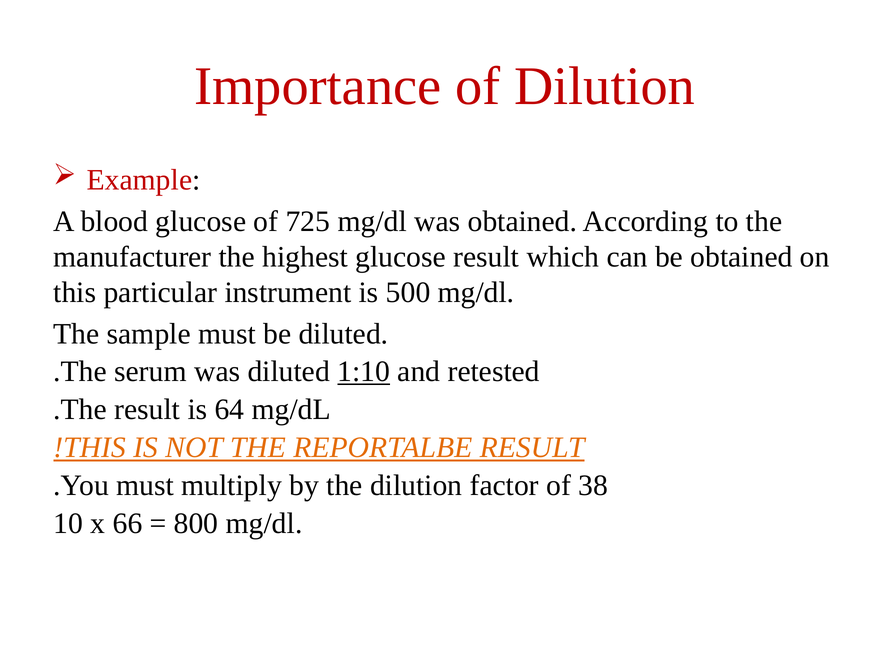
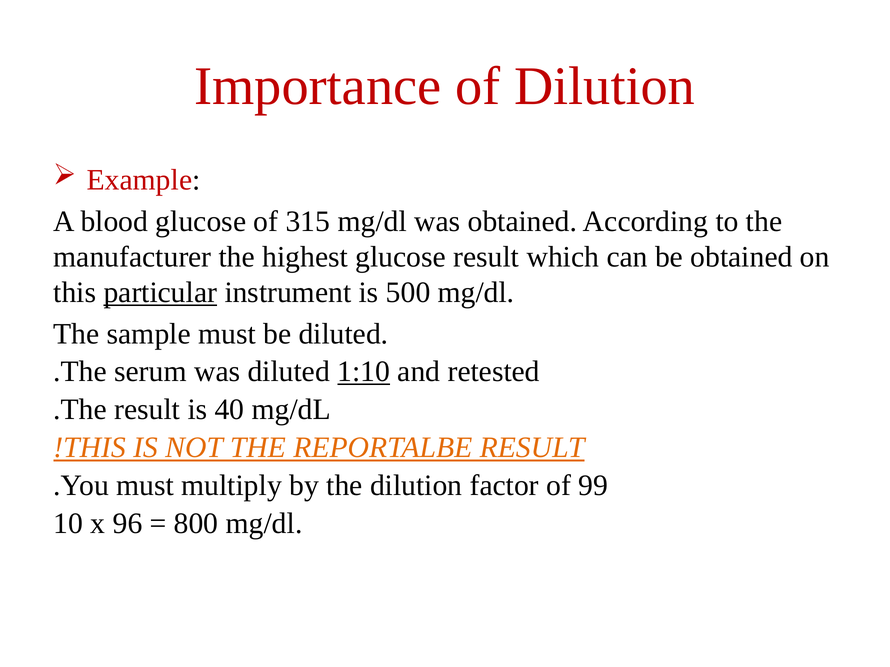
725: 725 -> 315
particular underline: none -> present
64: 64 -> 40
38: 38 -> 99
66: 66 -> 96
